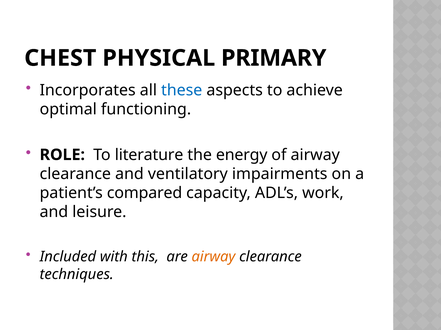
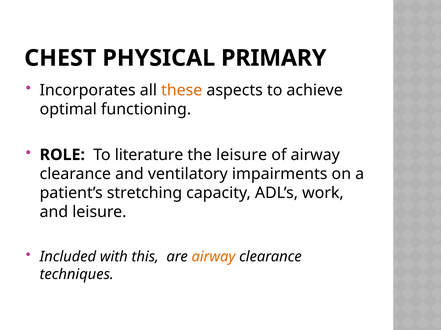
these colour: blue -> orange
the energy: energy -> leisure
compared: compared -> stretching
